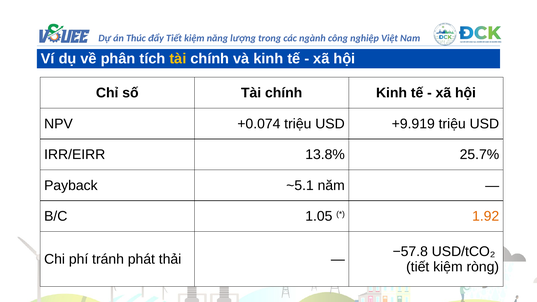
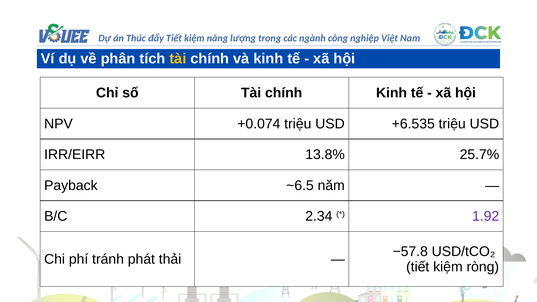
+9.919: +9.919 -> +6.535
~5.1: ~5.1 -> ~6.5
1.05: 1.05 -> 2.34
1.92 colour: orange -> purple
